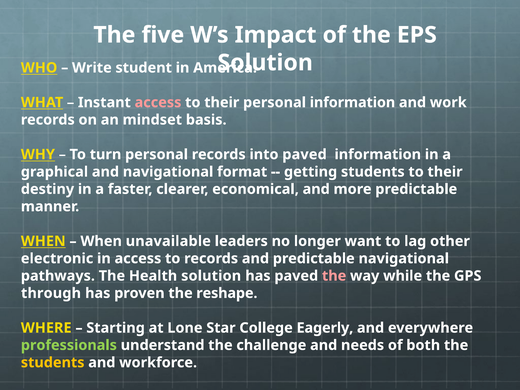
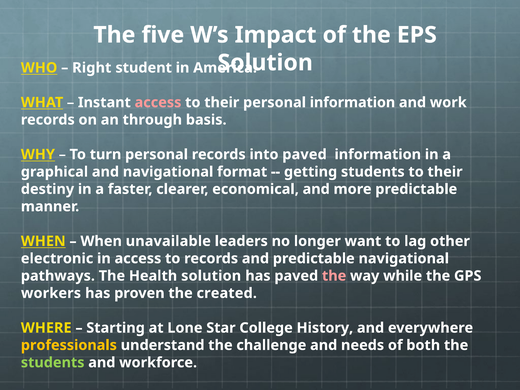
Write: Write -> Right
mindset: mindset -> through
through: through -> workers
reshape: reshape -> created
Eagerly: Eagerly -> History
professionals colour: light green -> yellow
students at (53, 363) colour: yellow -> light green
